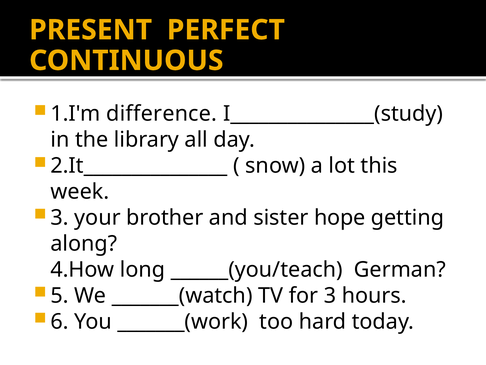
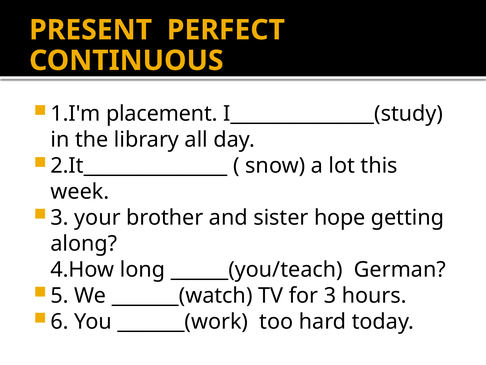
difference: difference -> placement
